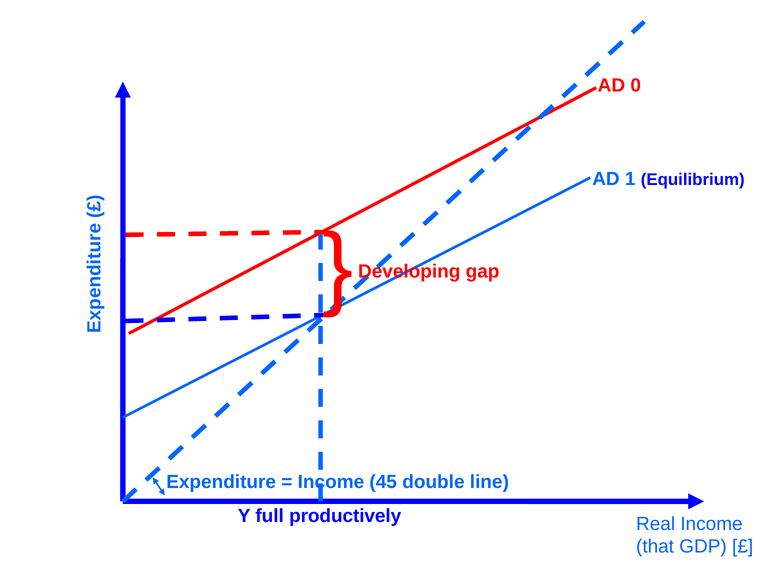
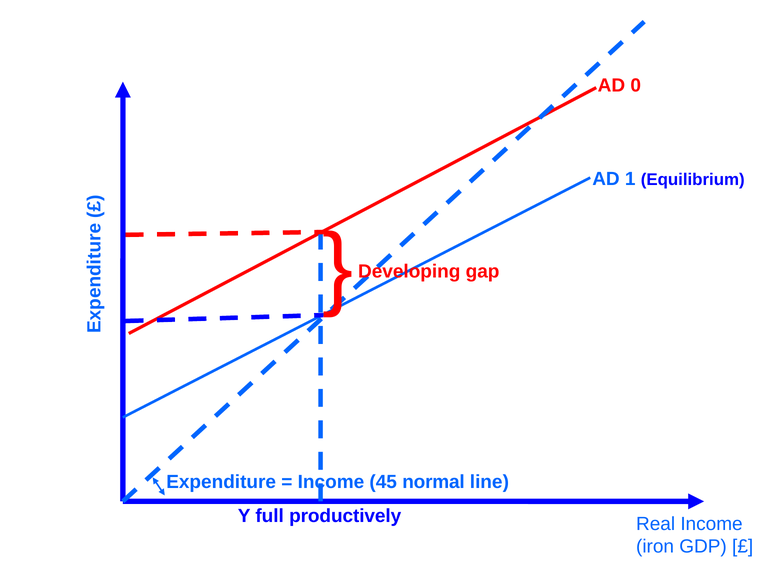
double: double -> normal
that: that -> iron
